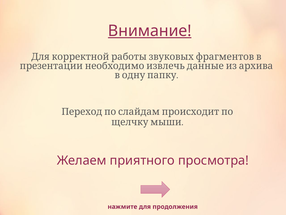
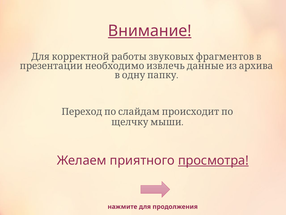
просмотра underline: none -> present
